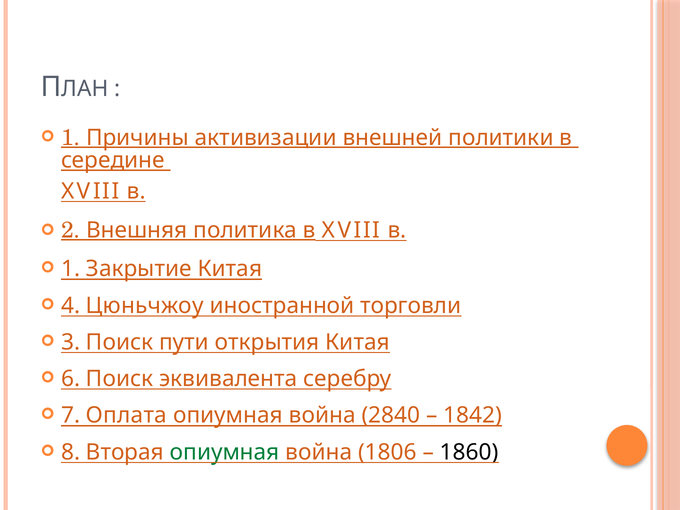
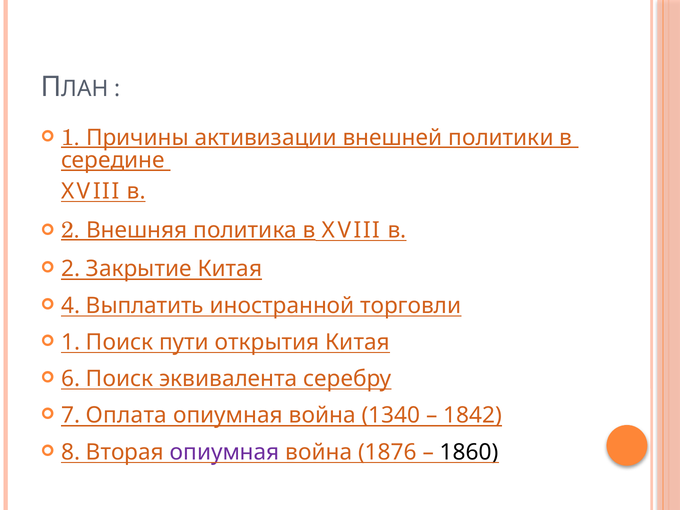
1 at (71, 269): 1 -> 2
Цюньчжоу: Цюньчжоу -> Выплатить
3 at (71, 342): 3 -> 1
2840: 2840 -> 1340
опиумная at (225, 452) colour: green -> purple
1806: 1806 -> 1876
